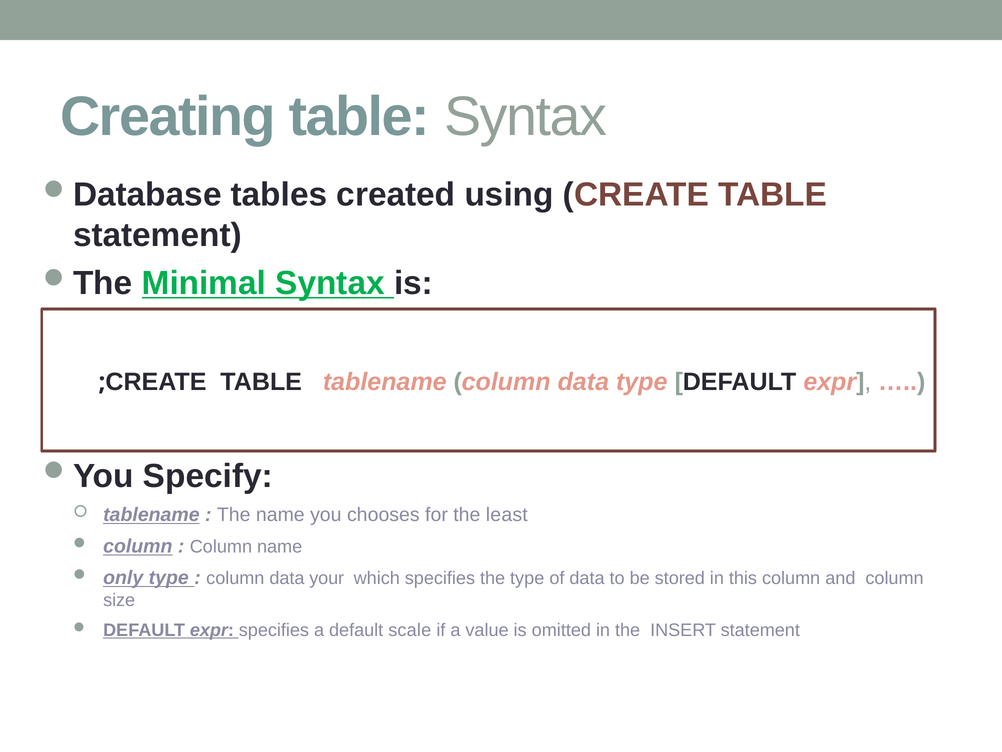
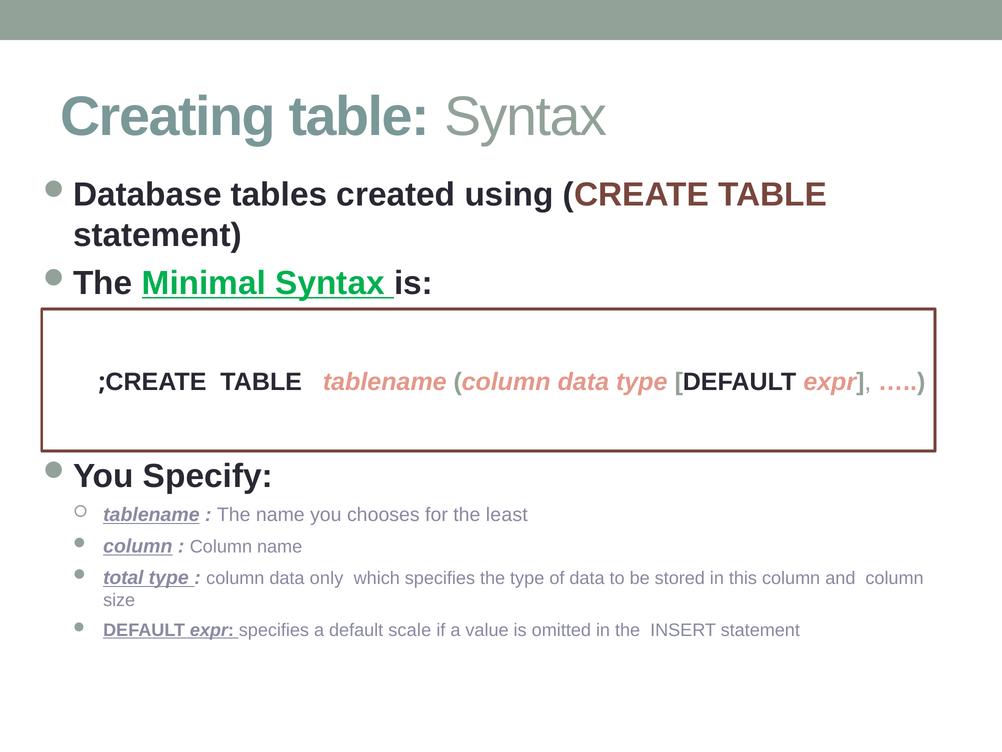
only: only -> total
your: your -> only
